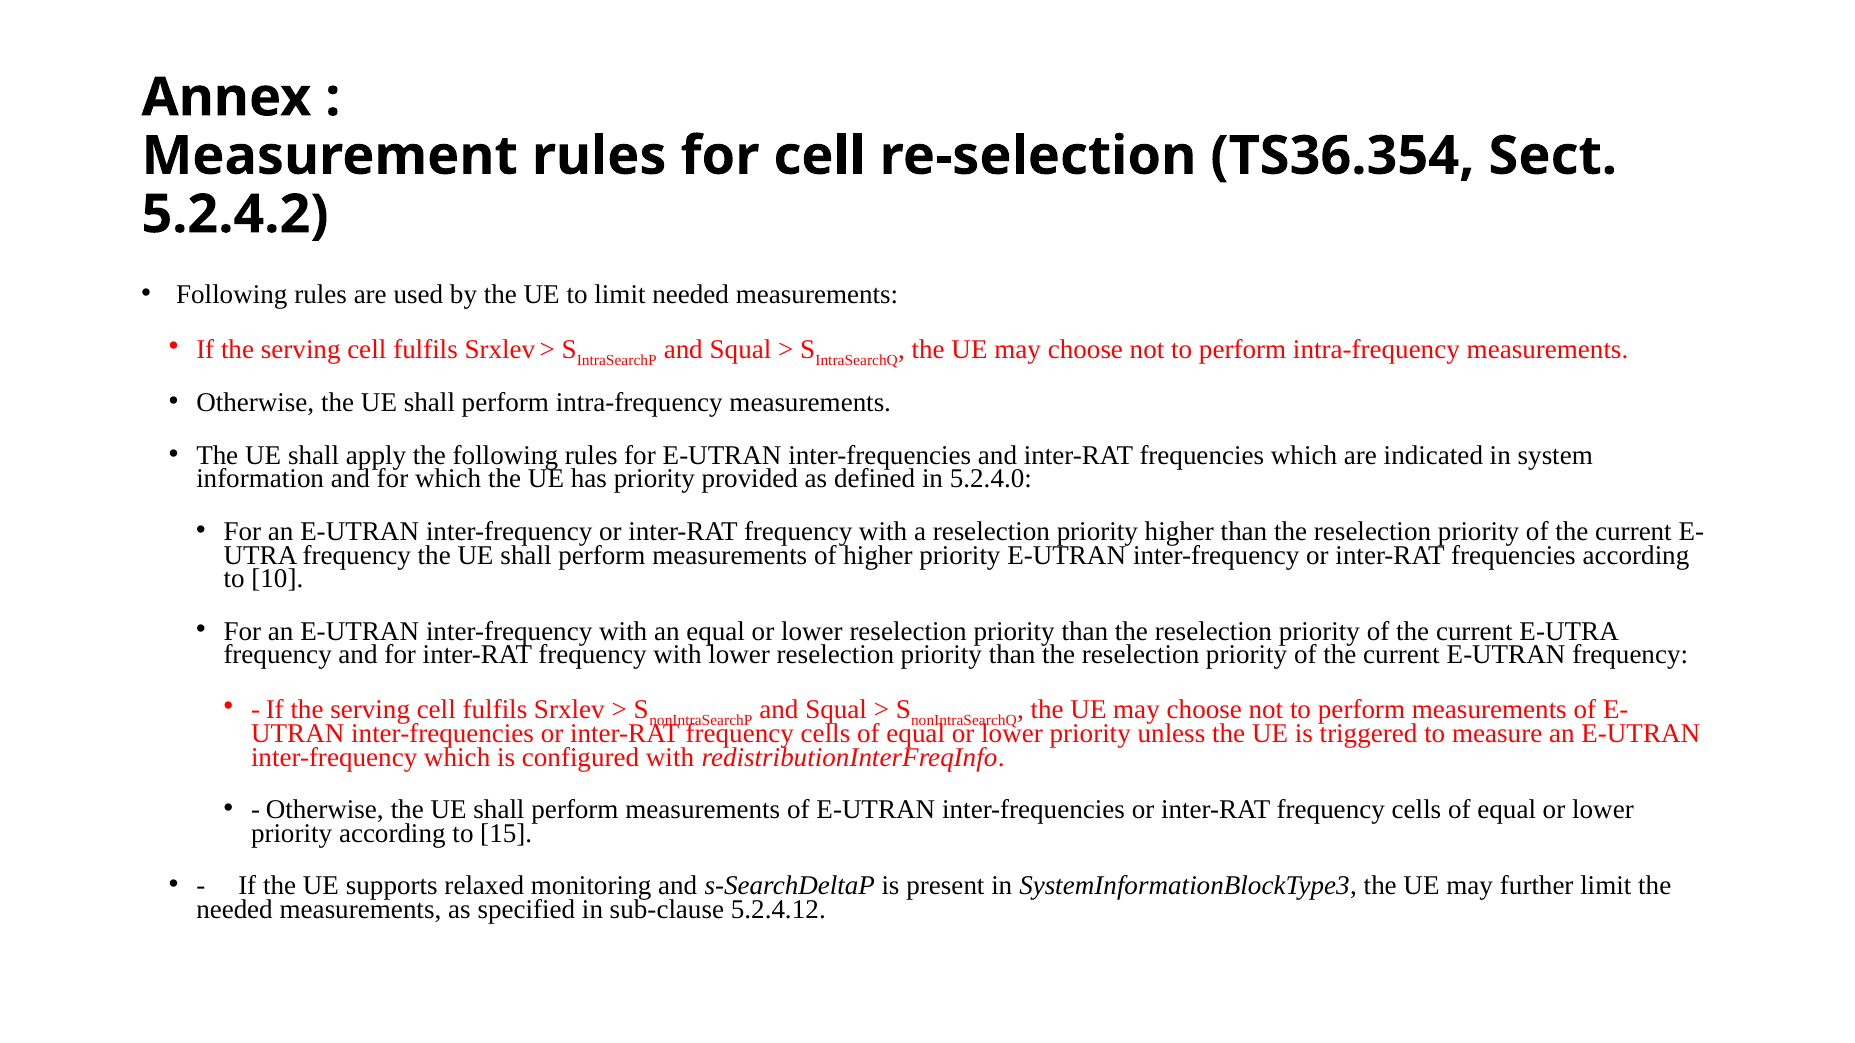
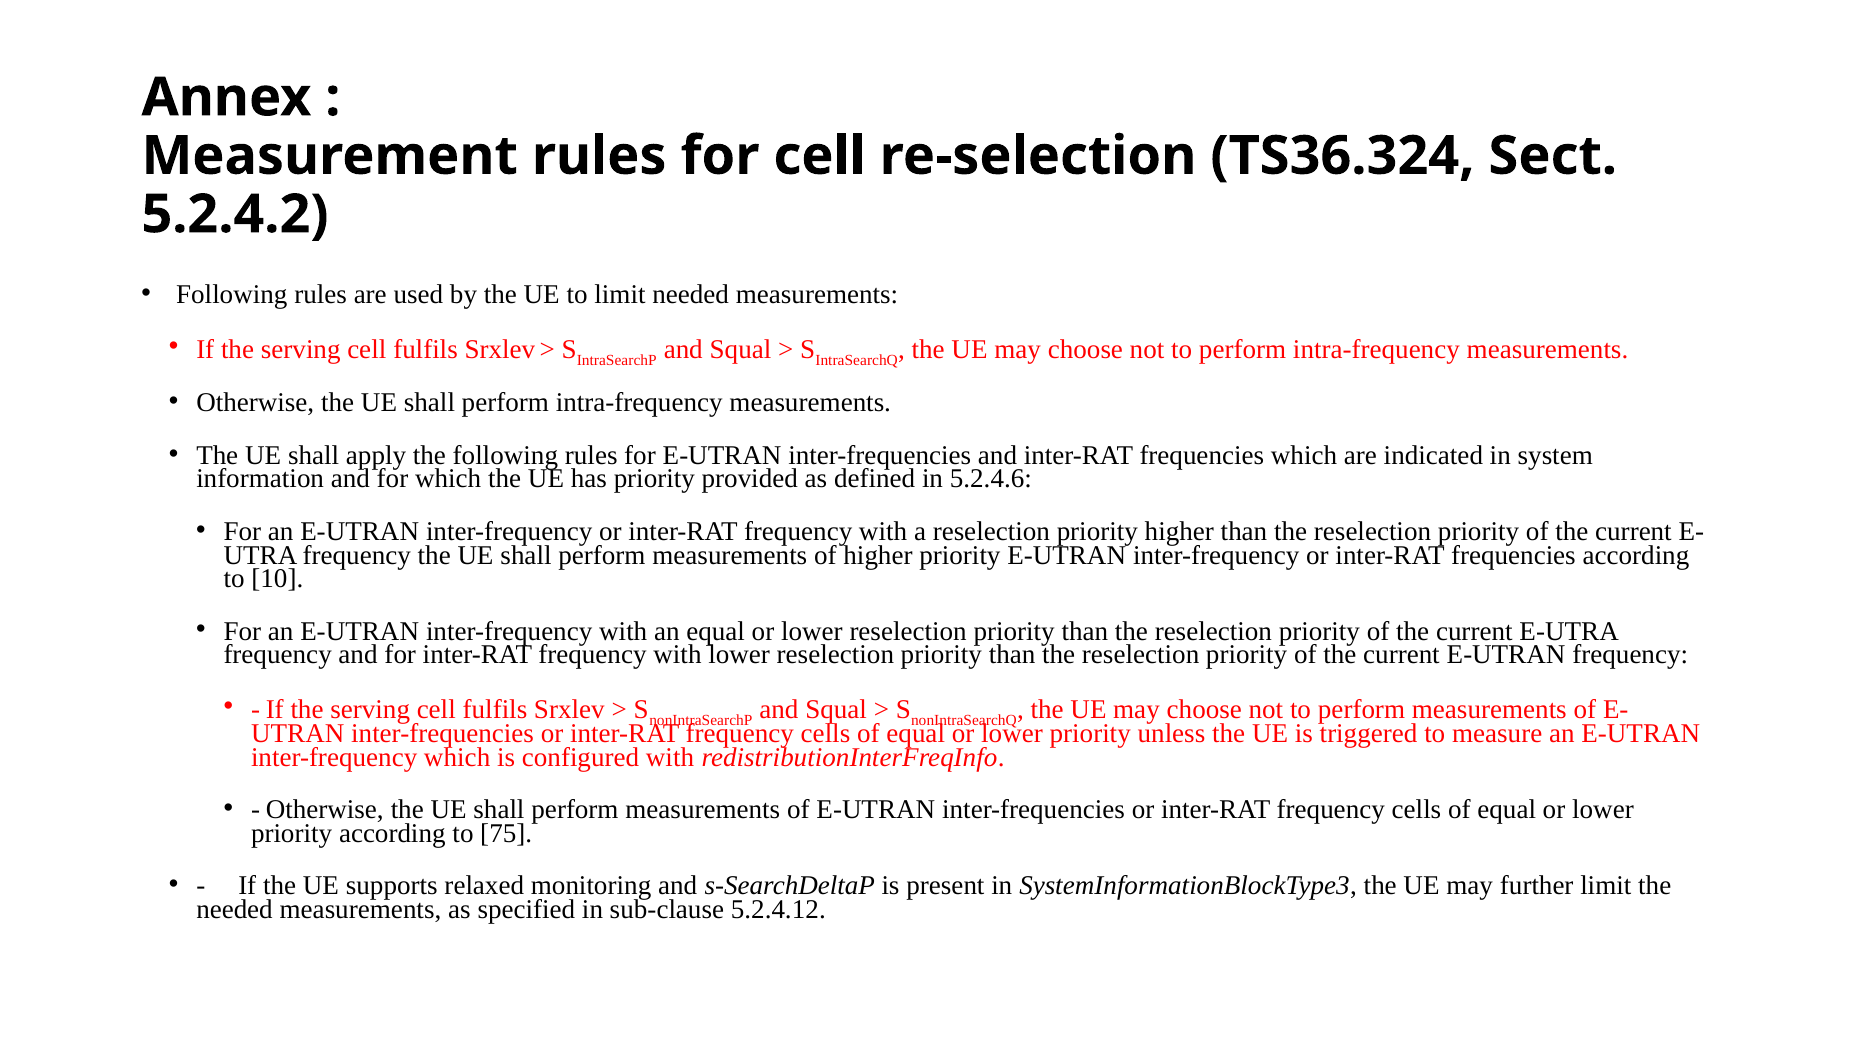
TS36.354: TS36.354 -> TS36.324
5.2.4.0: 5.2.4.0 -> 5.2.4.6
15: 15 -> 75
